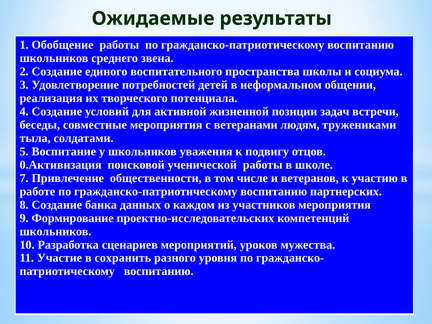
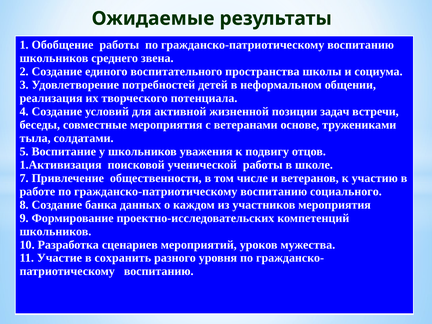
людям: людям -> основе
0.Активизация: 0.Активизация -> 1.Активизация
партнерских: партнерских -> социального
